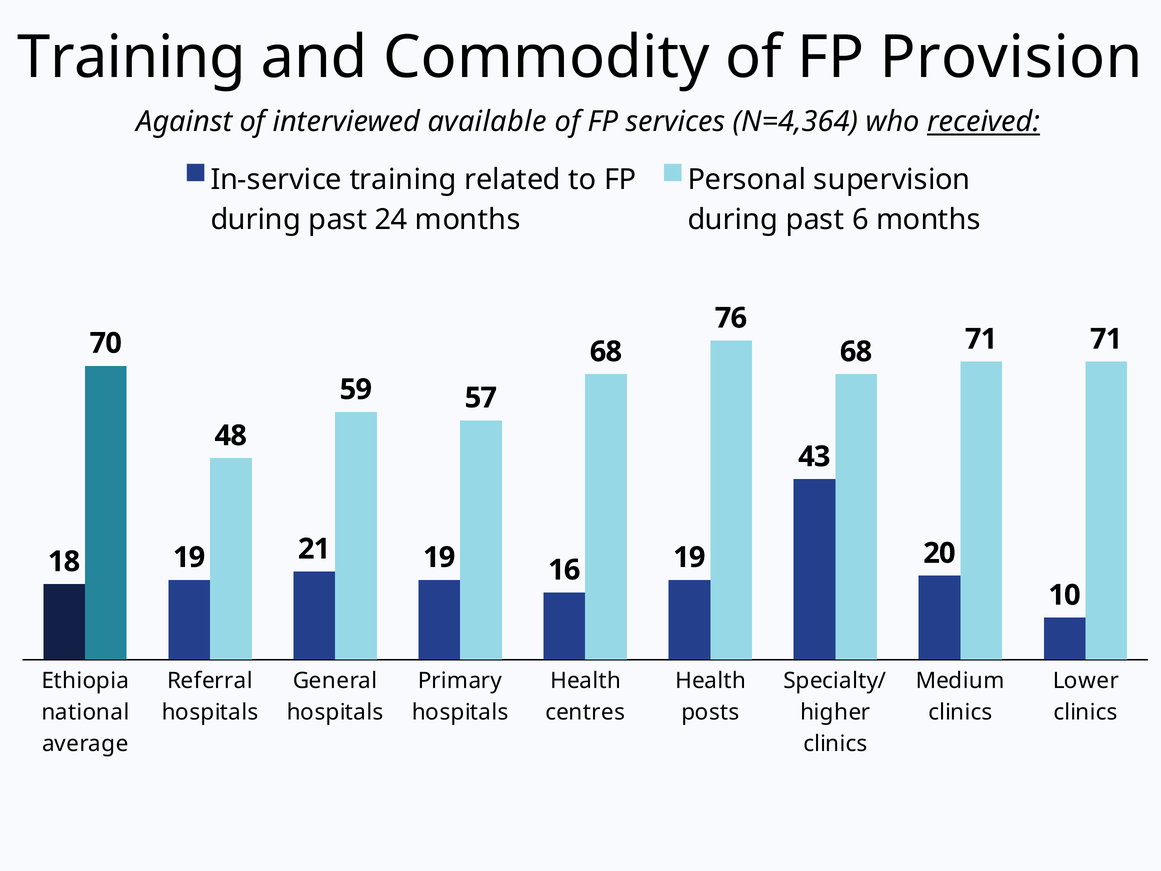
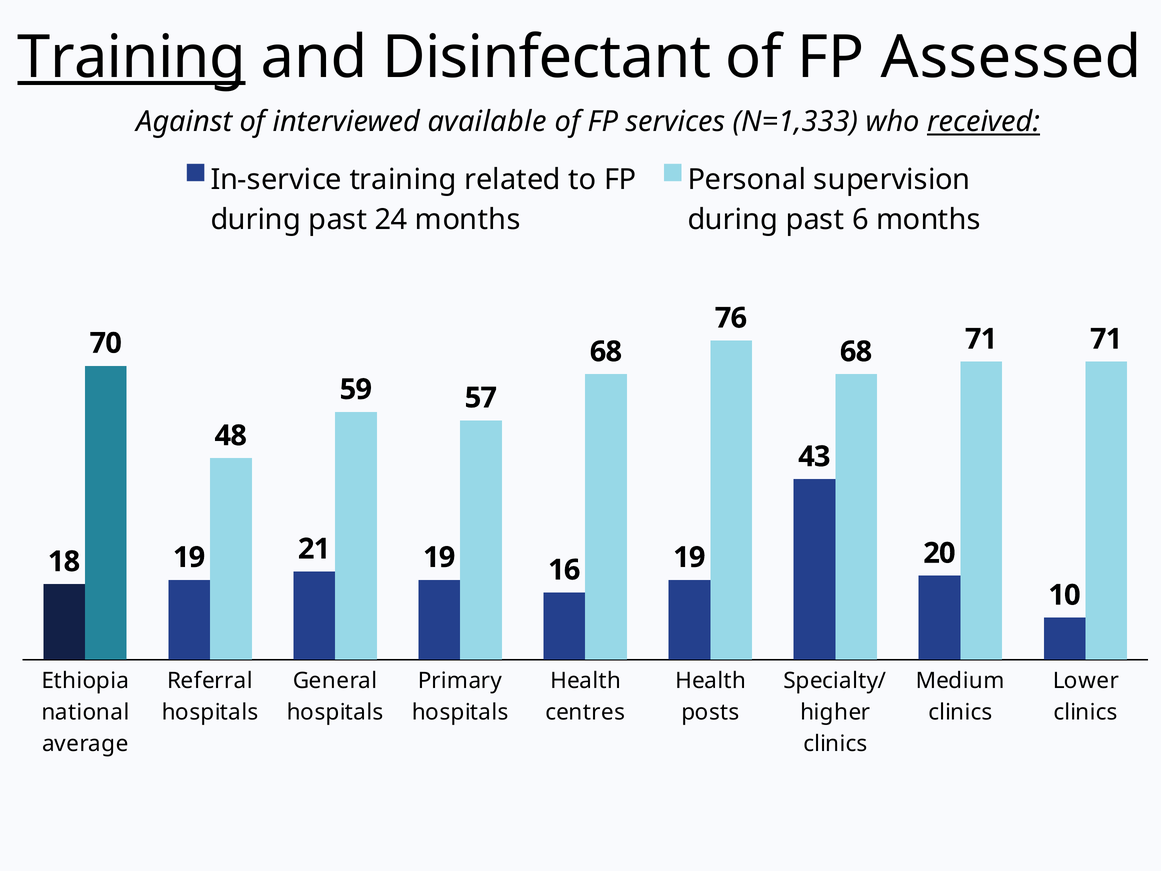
Training at (132, 57) underline: none -> present
Commodity: Commodity -> Disinfectant
Provision: Provision -> Assessed
N=4,364: N=4,364 -> N=1,333
